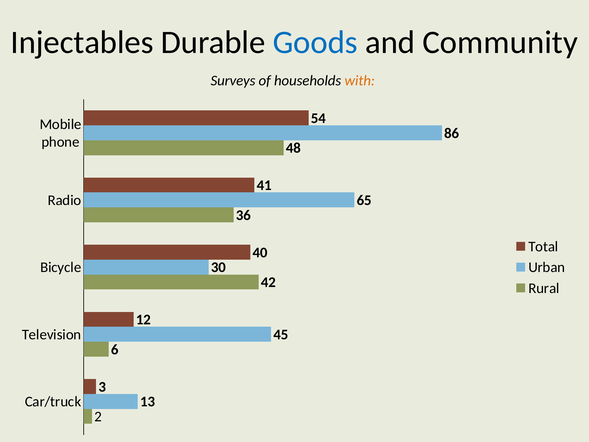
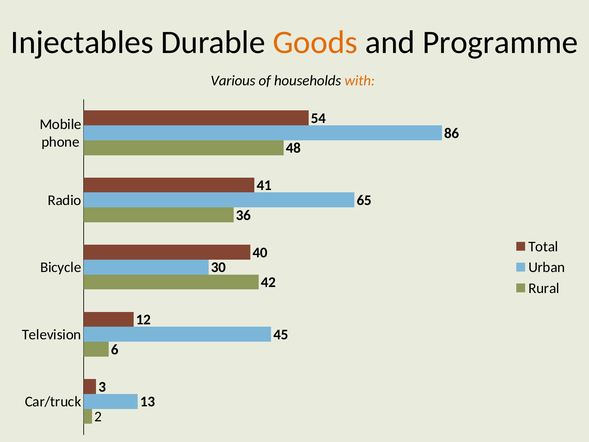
Goods colour: blue -> orange
Community: Community -> Programme
Surveys: Surveys -> Various
